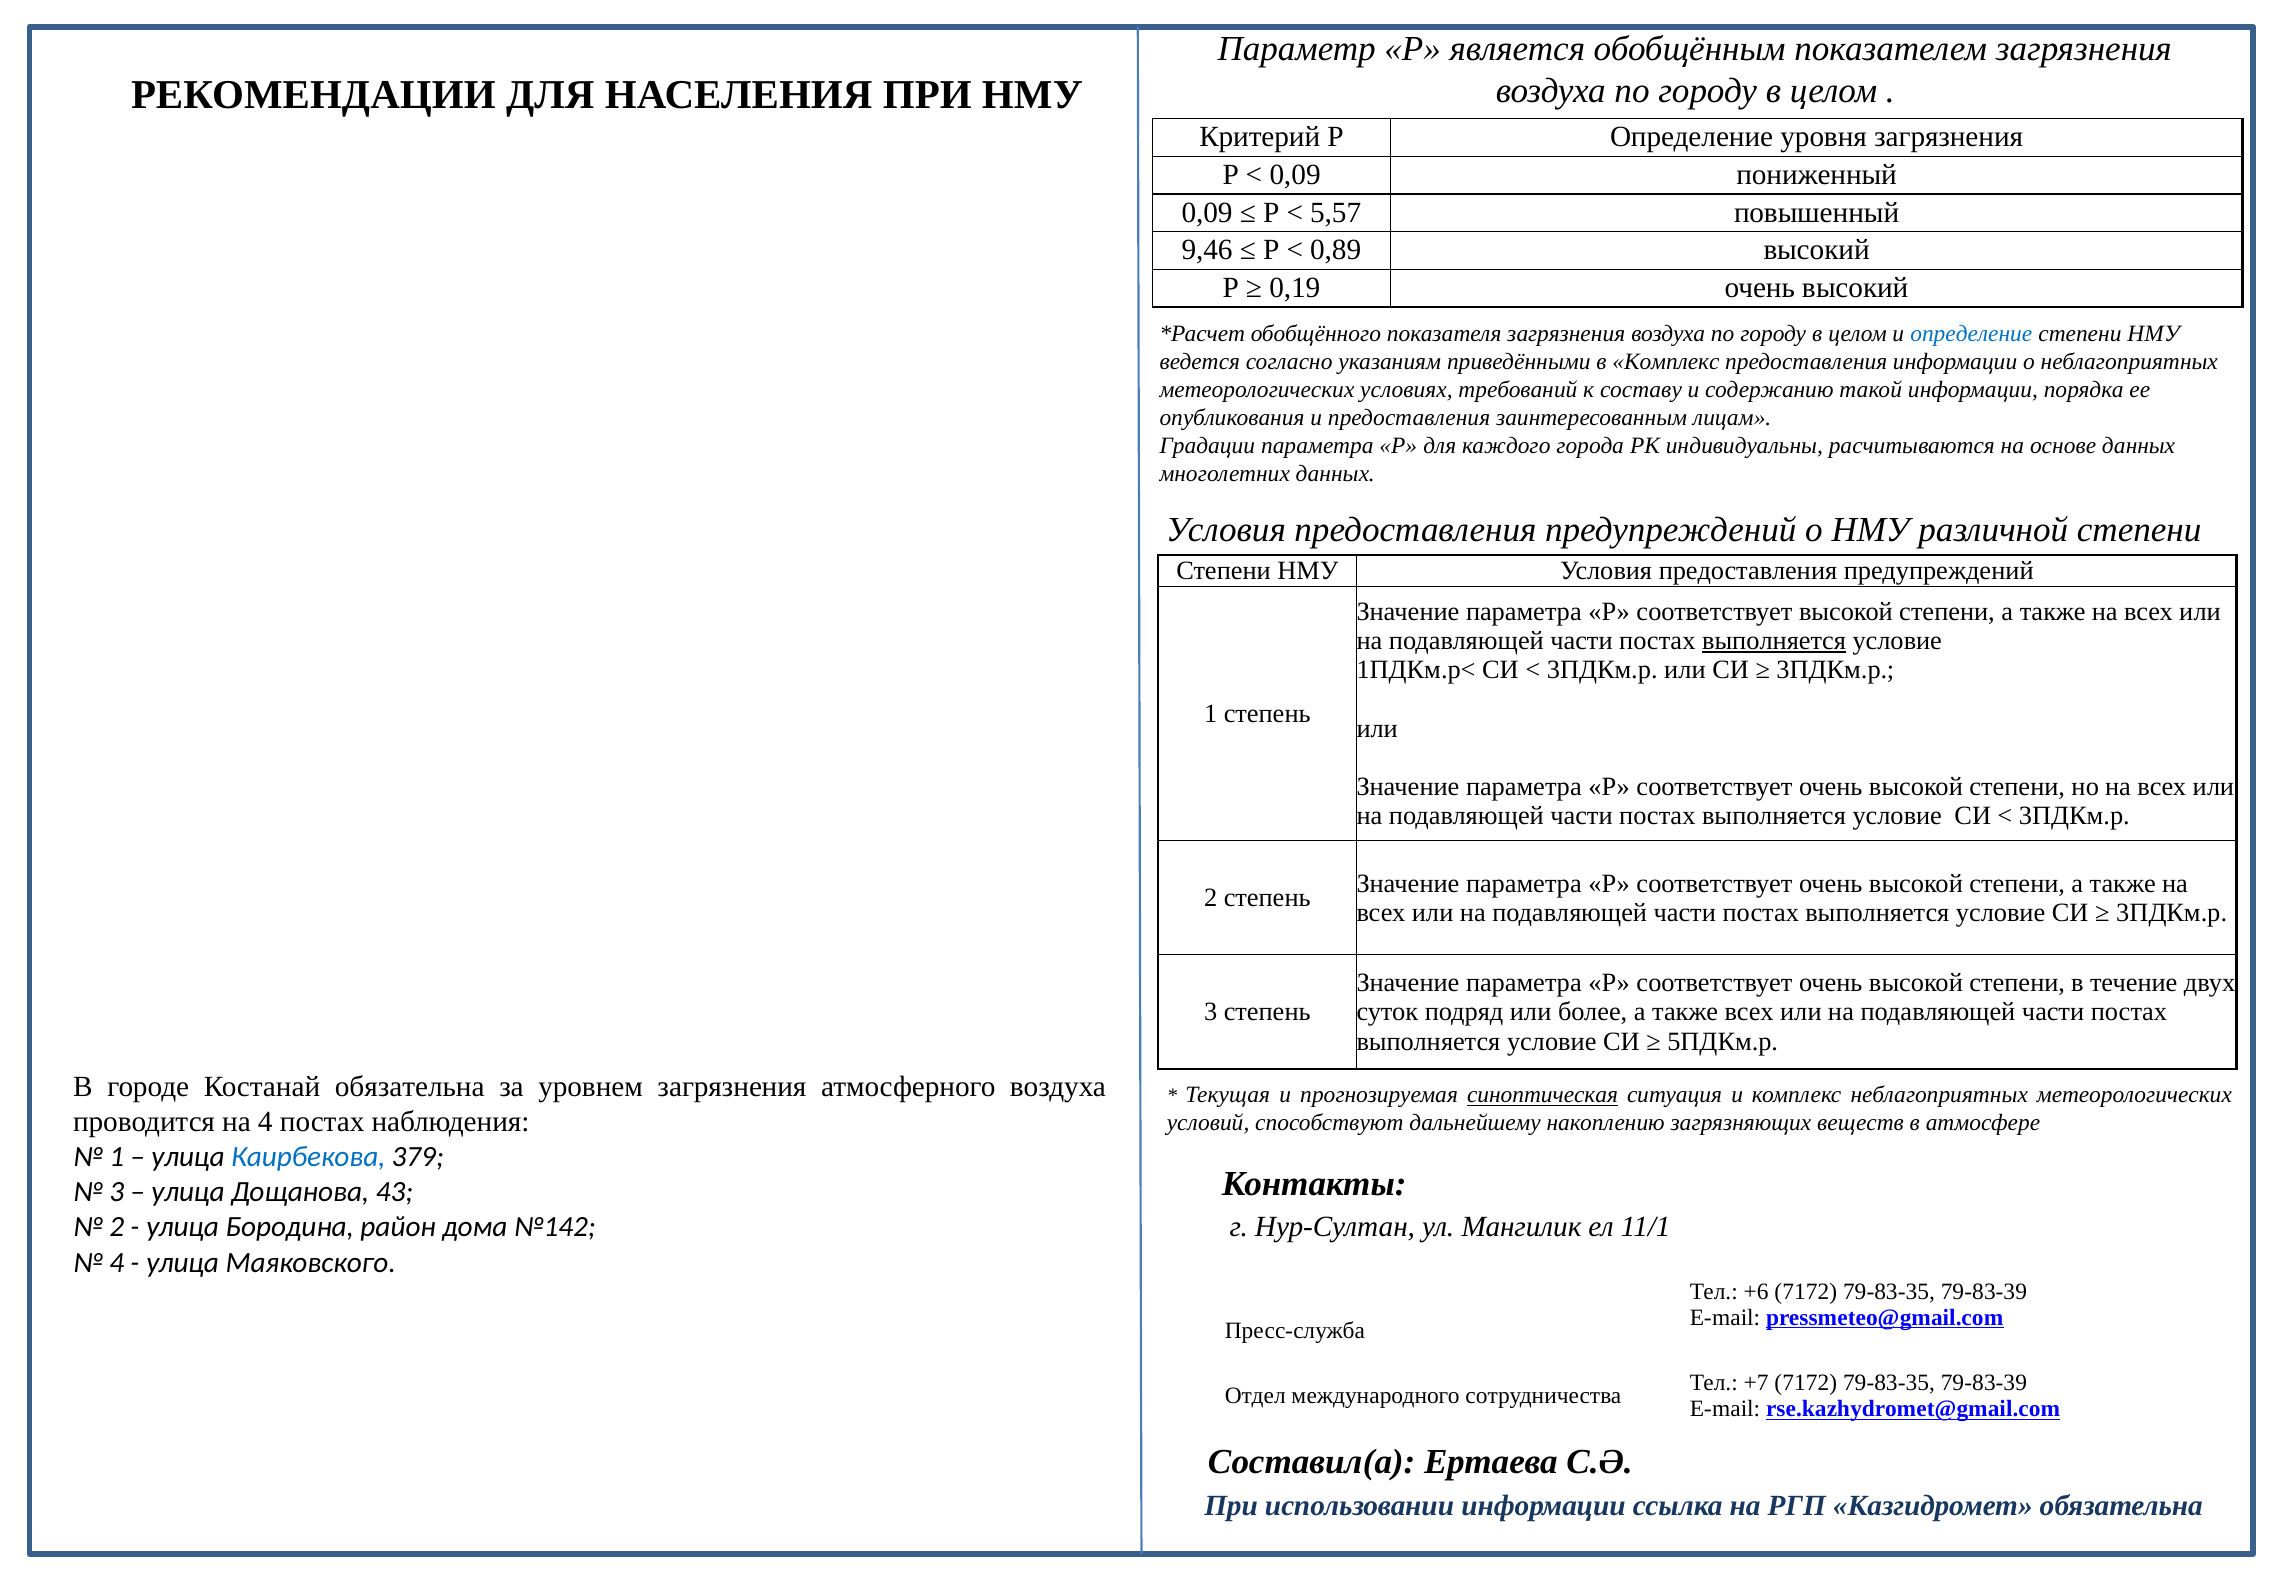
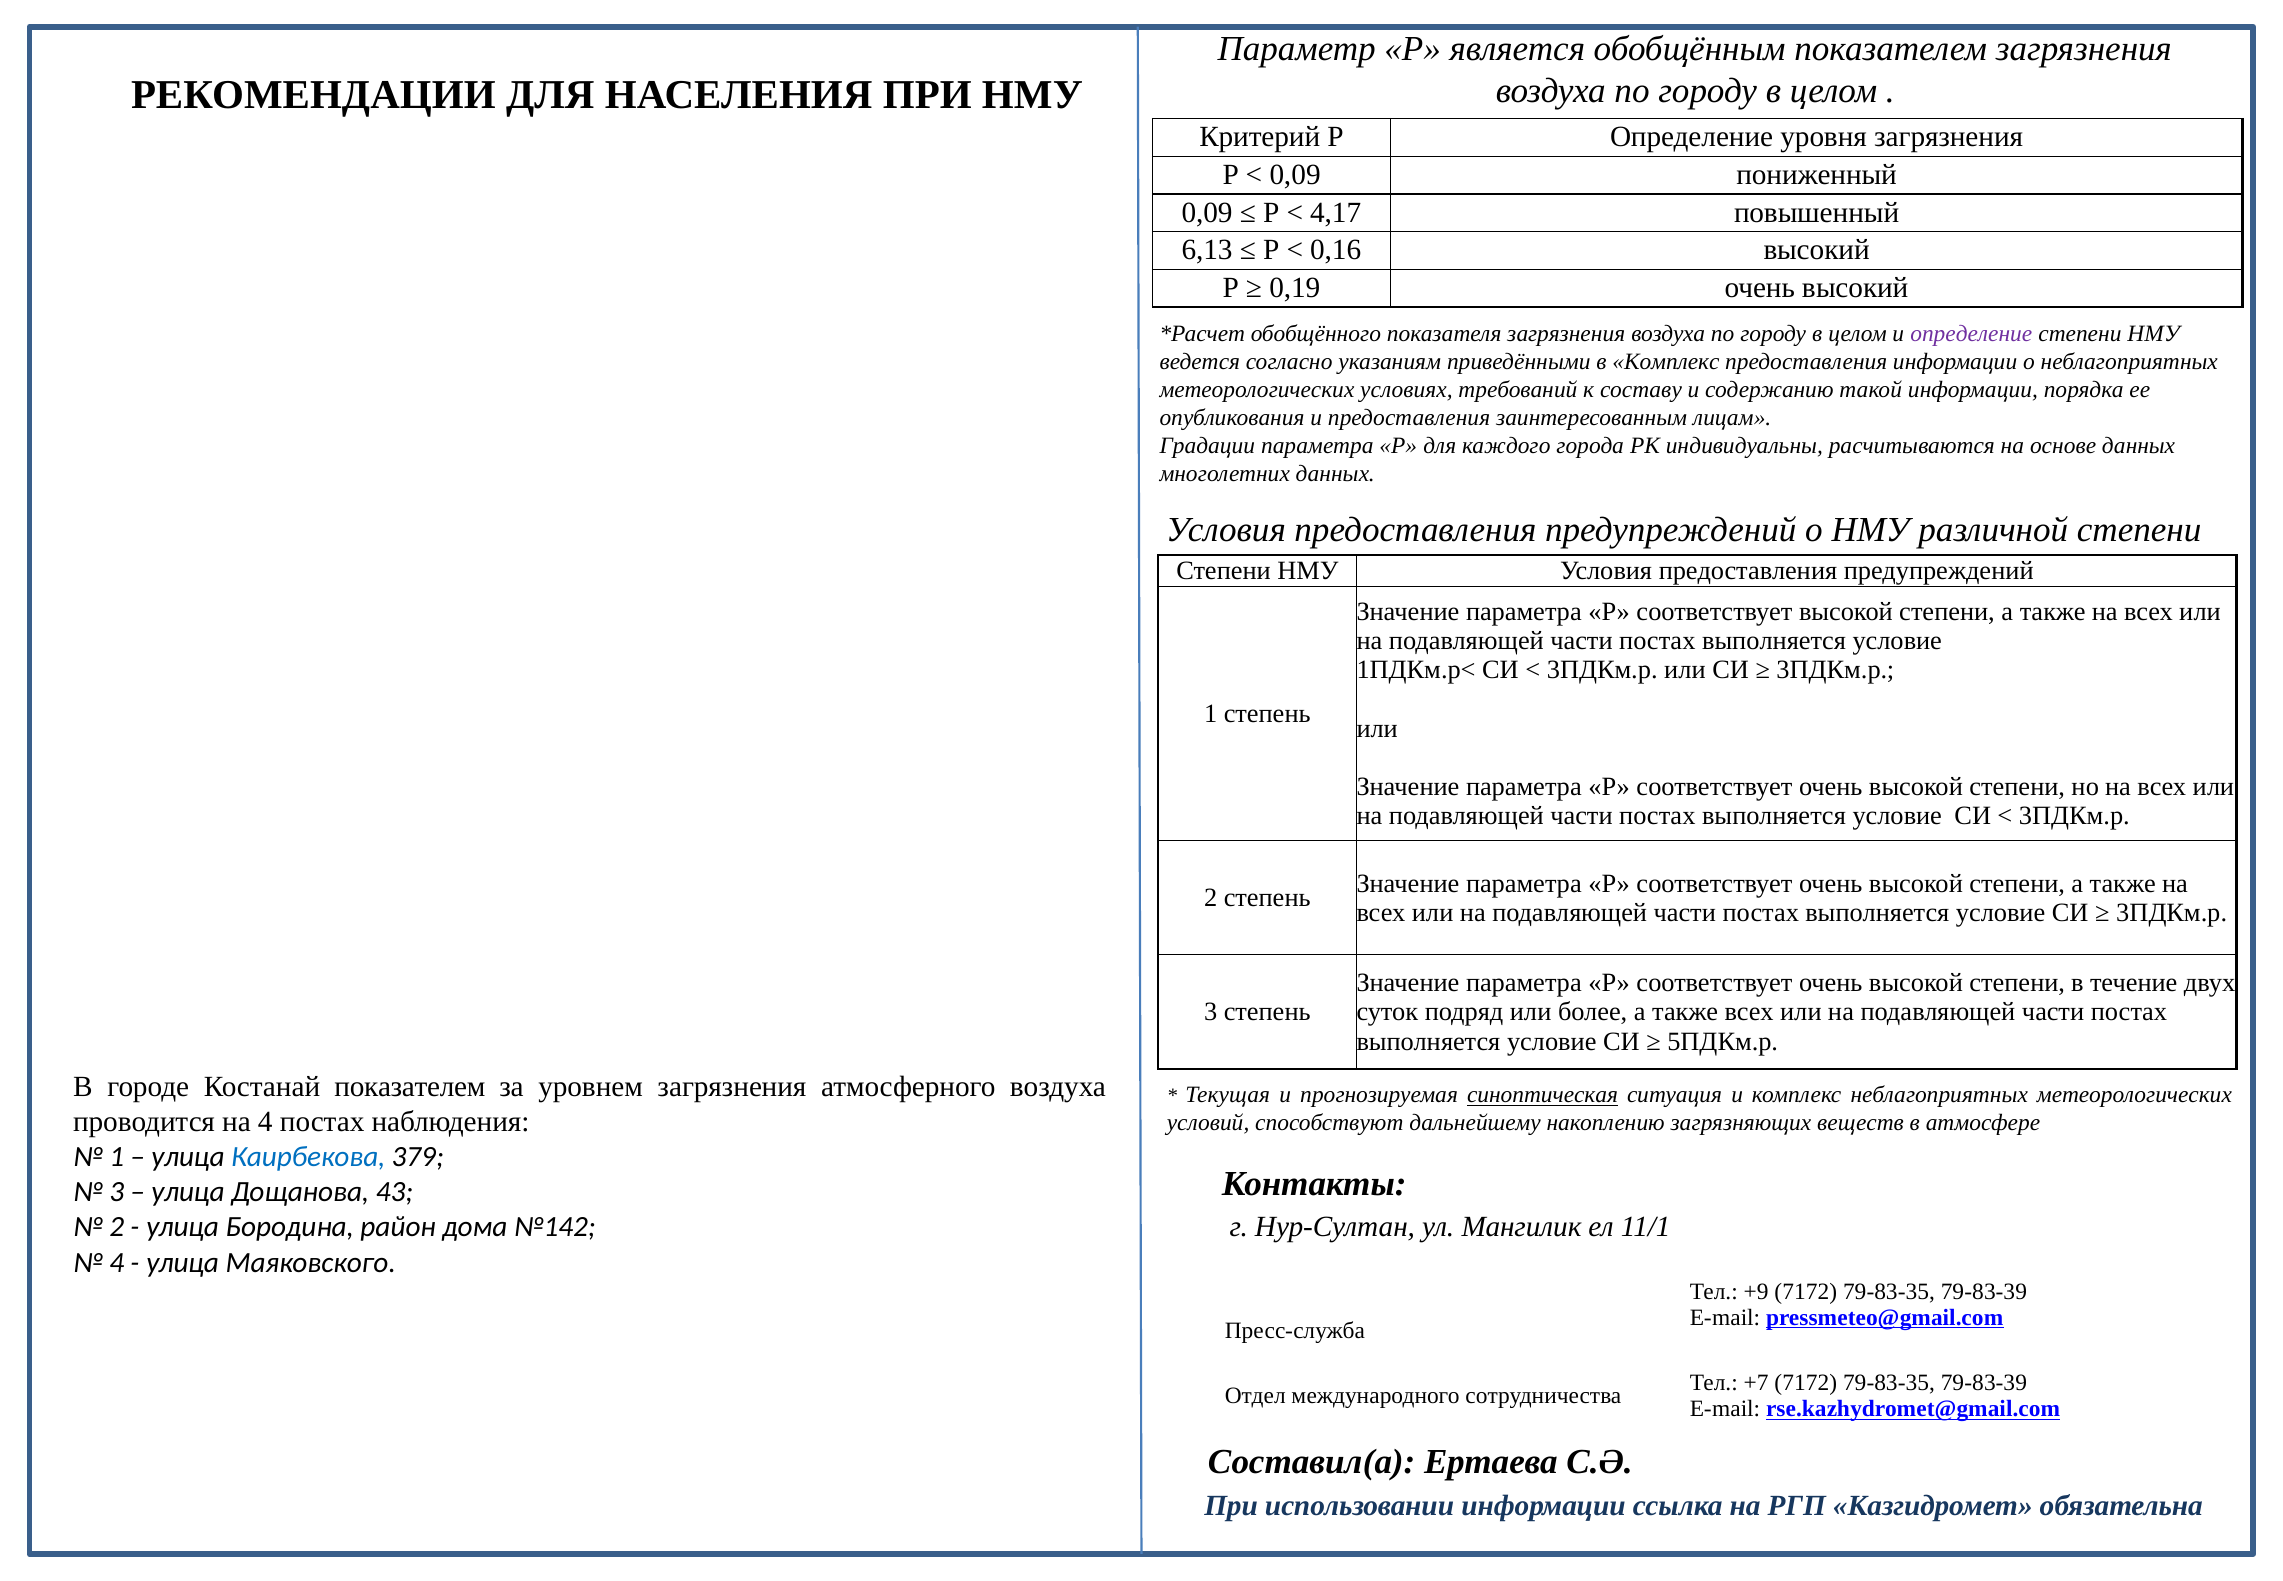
5,57: 5,57 -> 4,17
9,46: 9,46 -> 6,13
0,89: 0,89 -> 0,16
определение at (1971, 334) colour: blue -> purple
выполняется at (1774, 641) underline: present -> none
Костанай обязательна: обязательна -> показателем
+6: +6 -> +9
